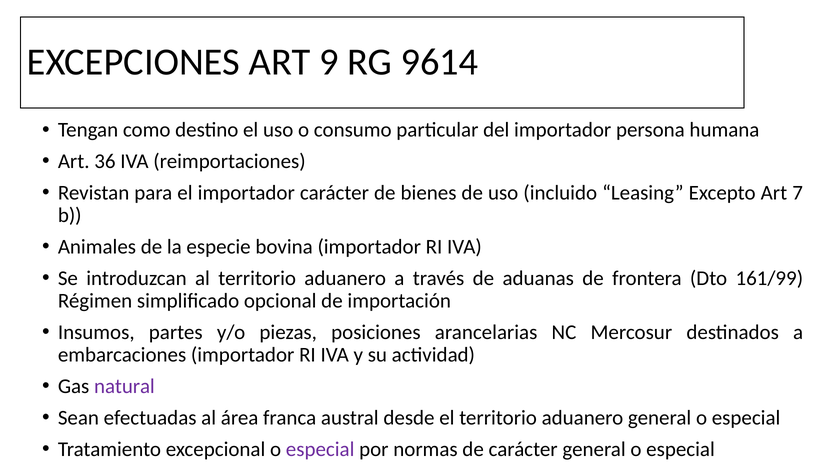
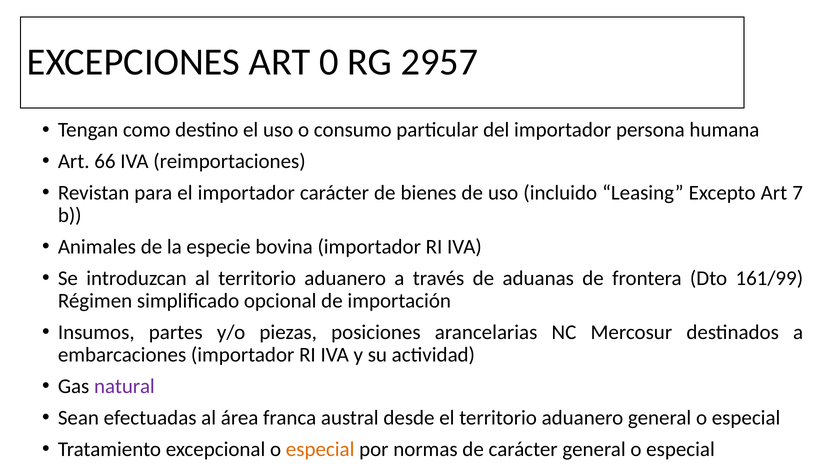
9: 9 -> 0
9614: 9614 -> 2957
36: 36 -> 66
especial at (320, 449) colour: purple -> orange
